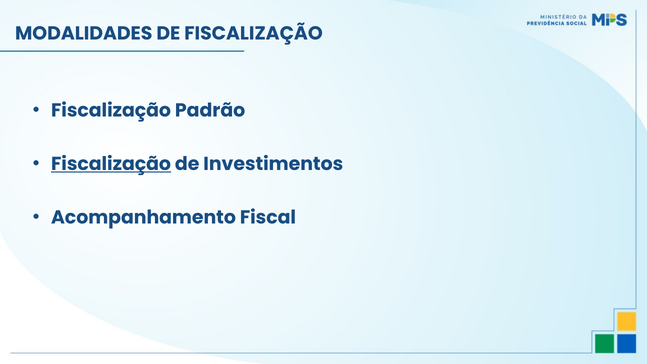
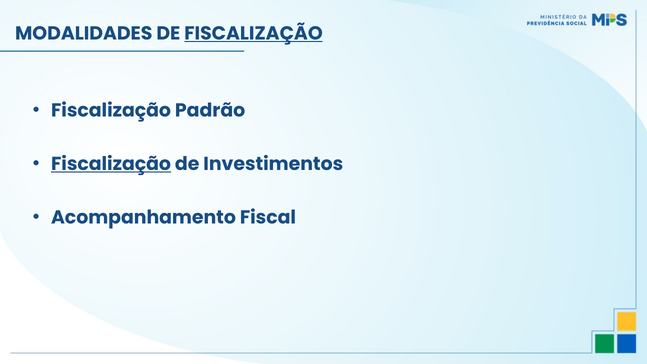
FISCALIZAÇÃO at (254, 33) underline: none -> present
